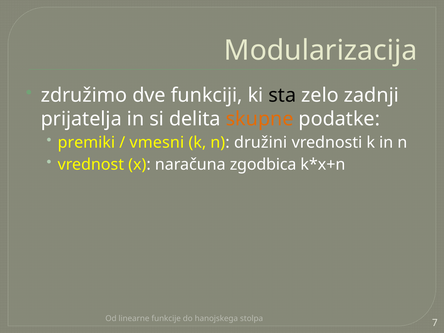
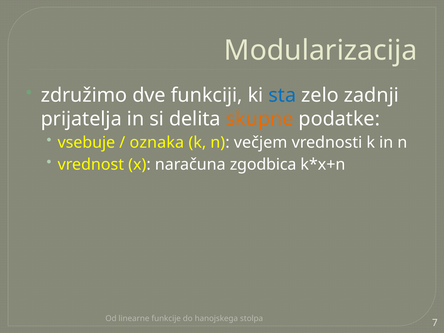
sta colour: black -> blue
premiki: premiki -> vsebuje
vmesni: vmesni -> oznaka
družini: družini -> večjem
